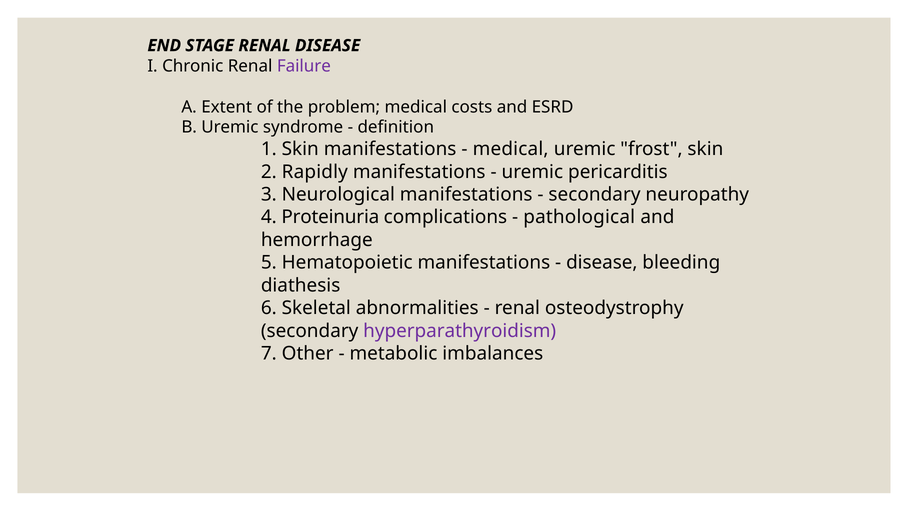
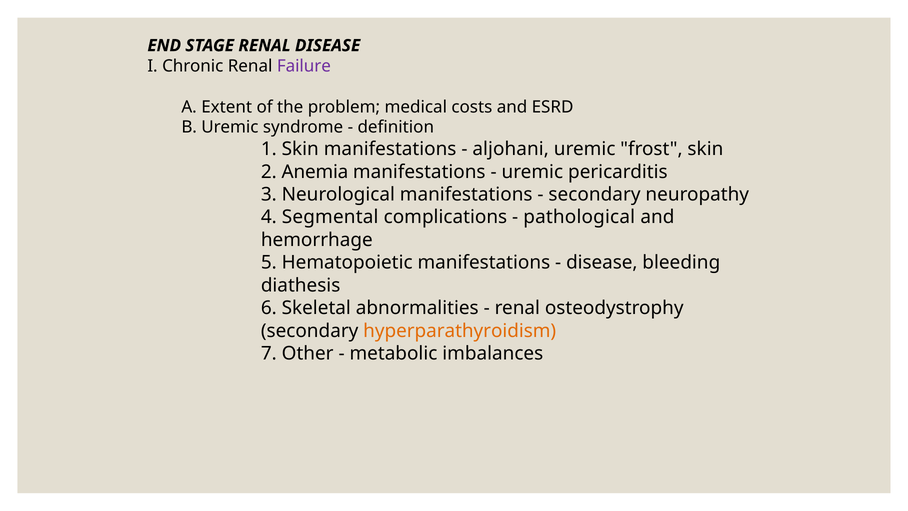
medical at (511, 149): medical -> aljohani
Rapidly: Rapidly -> Anemia
Proteinuria: Proteinuria -> Segmental
hyperparathyroidism colour: purple -> orange
